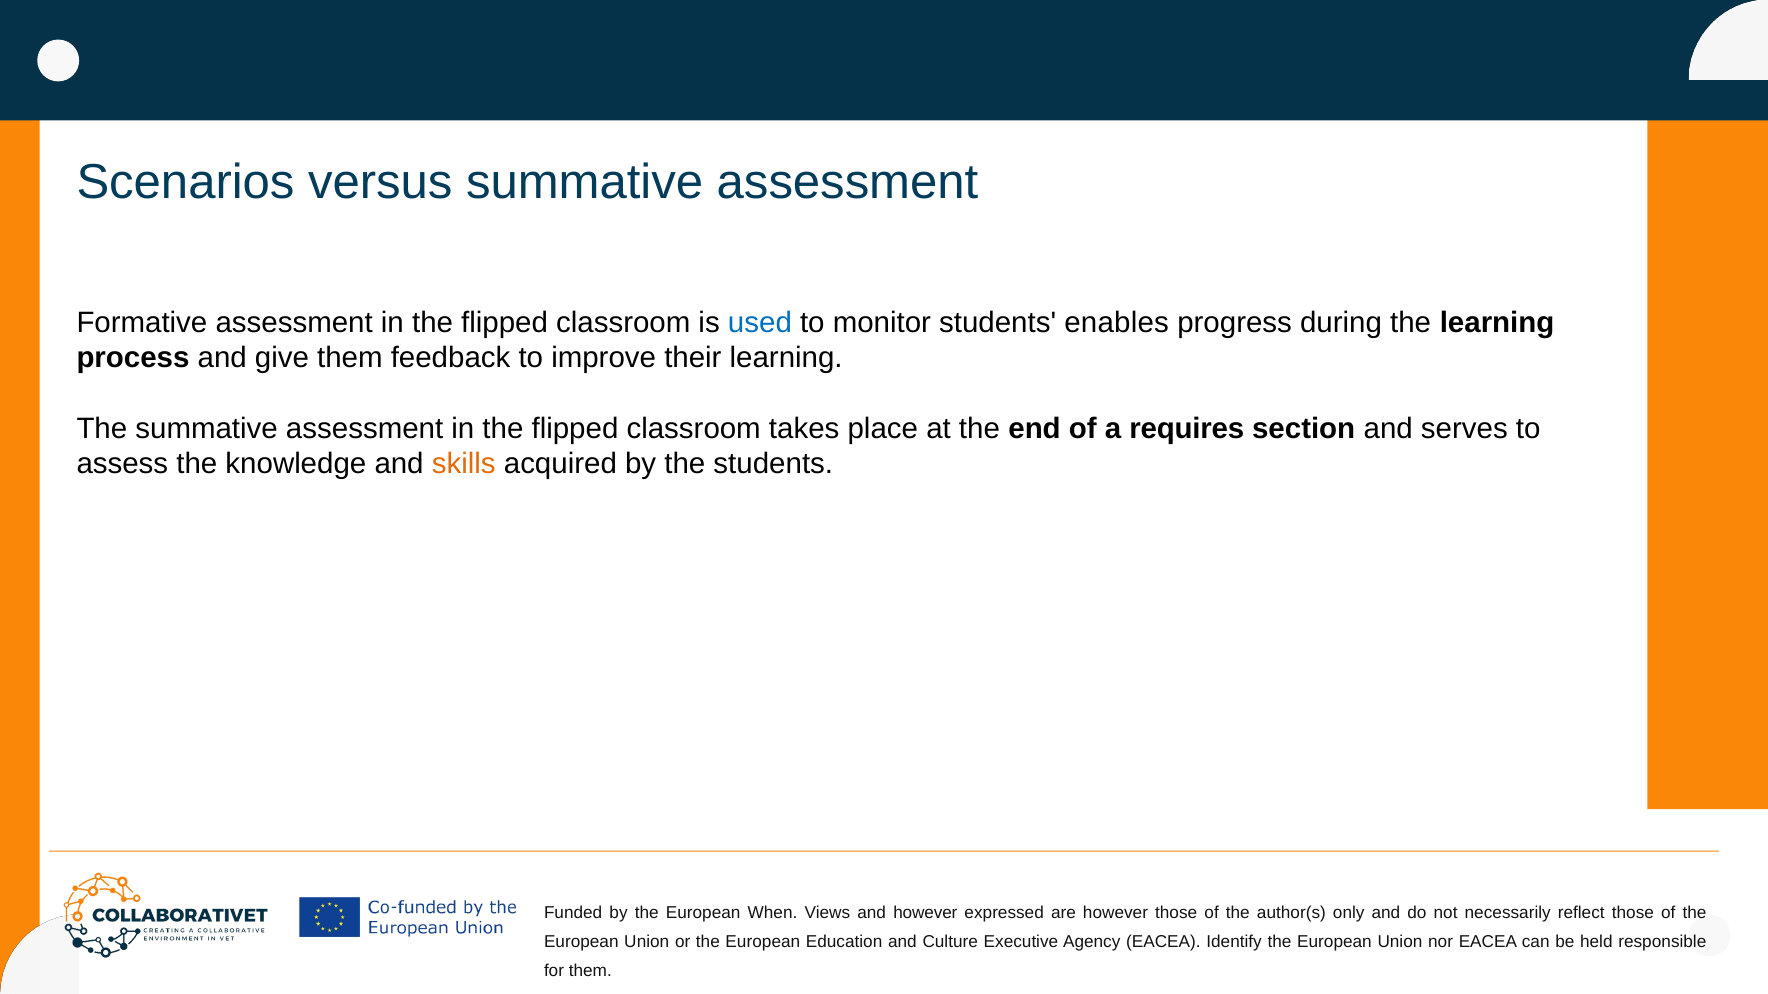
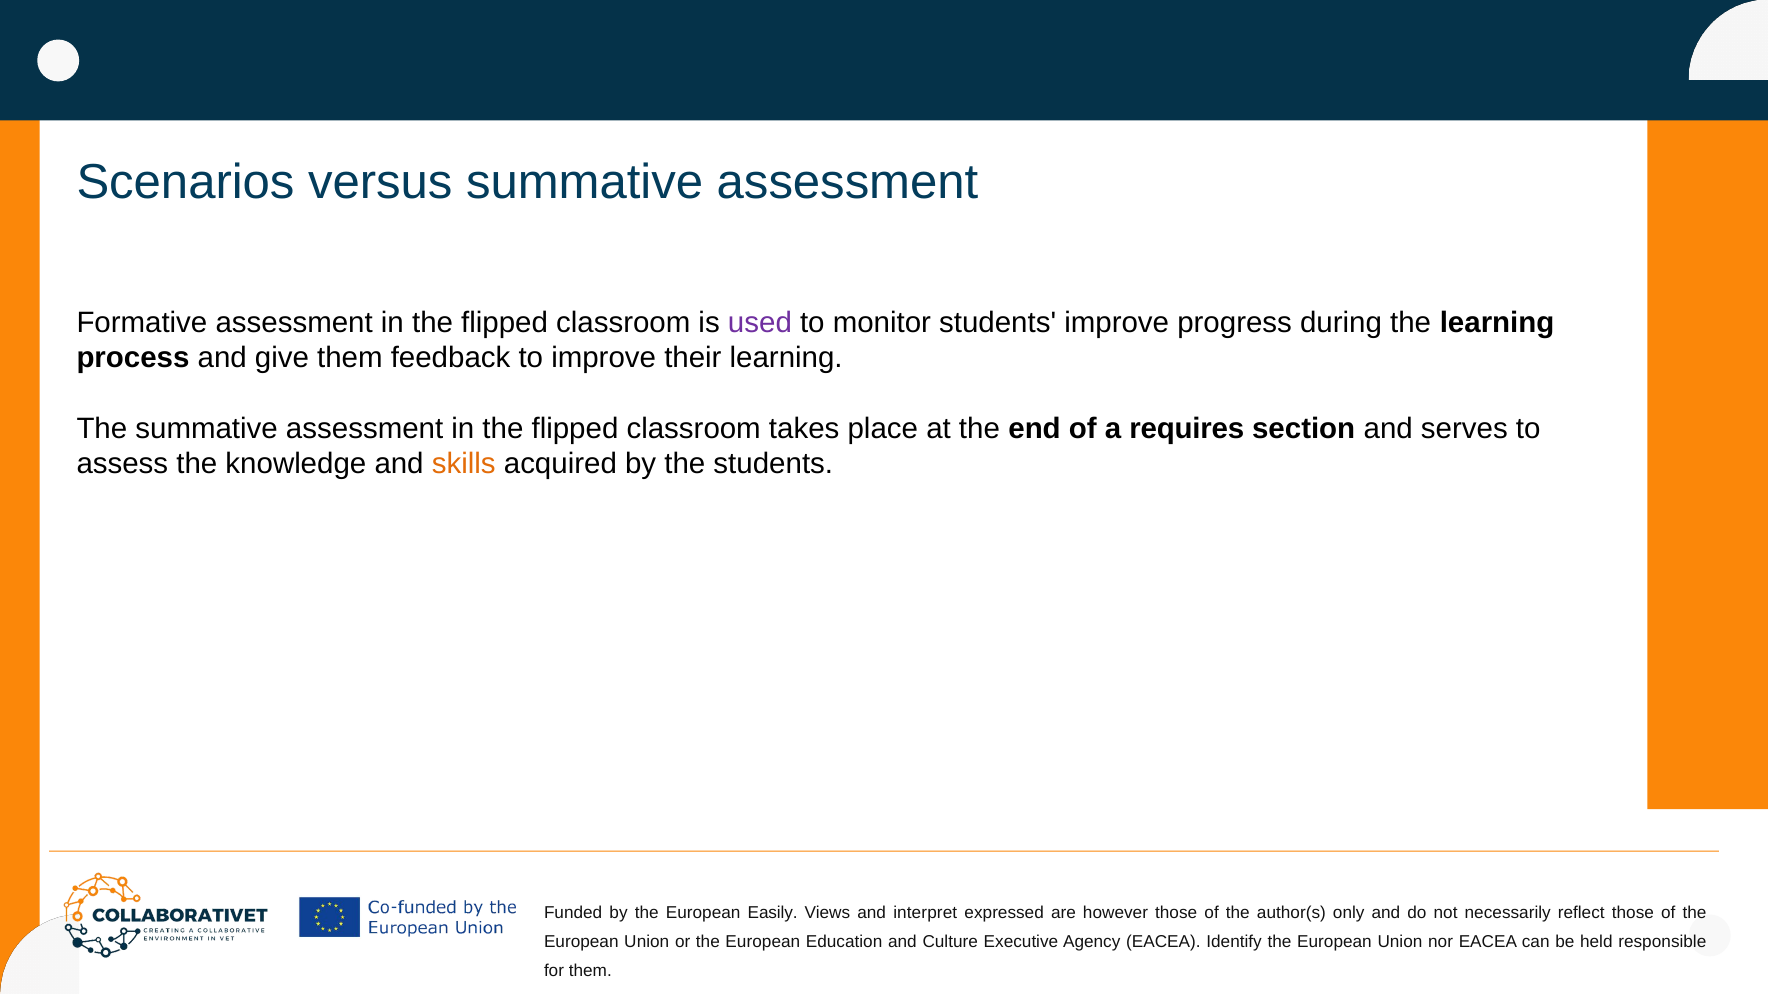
used colour: blue -> purple
students enables: enables -> improve
When: When -> Easily
and however: however -> interpret
